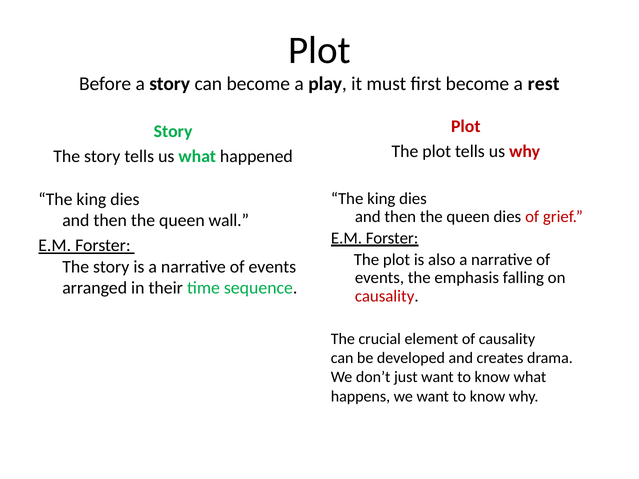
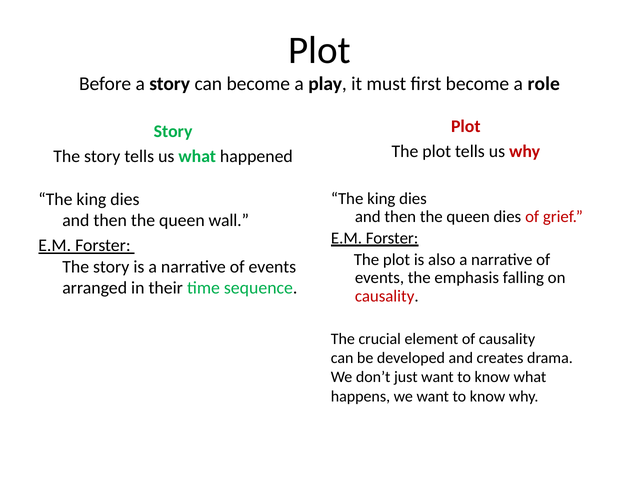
rest: rest -> role
